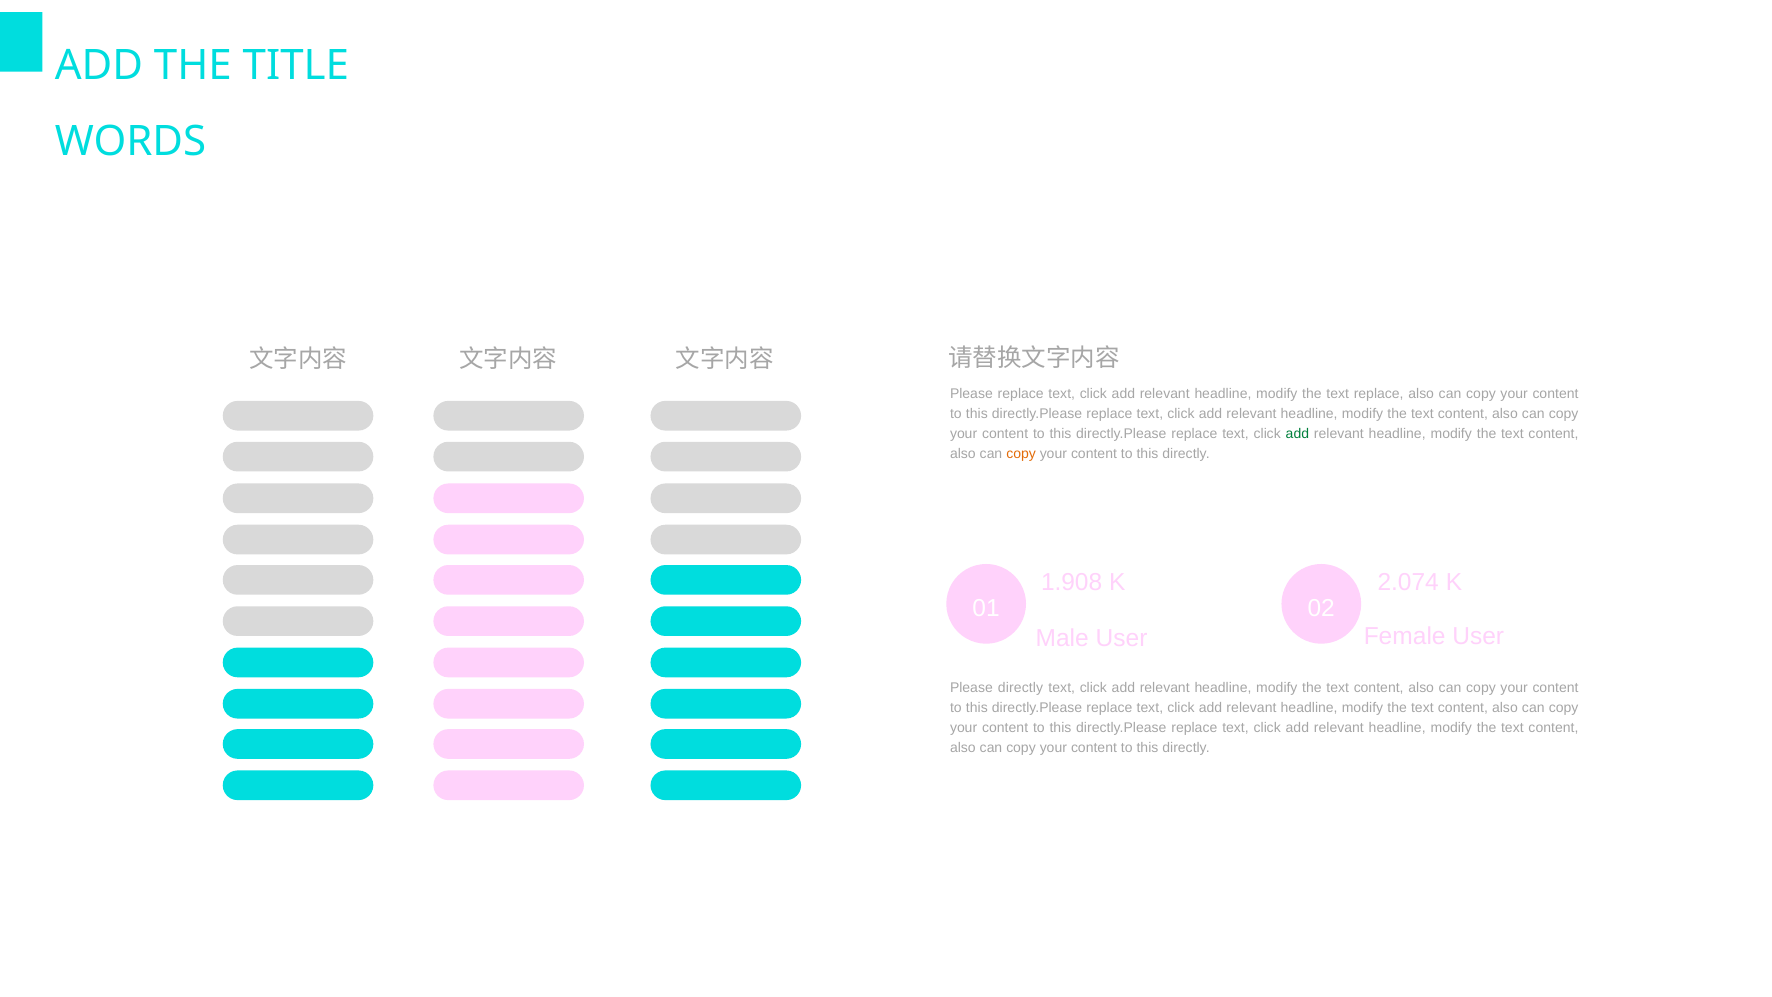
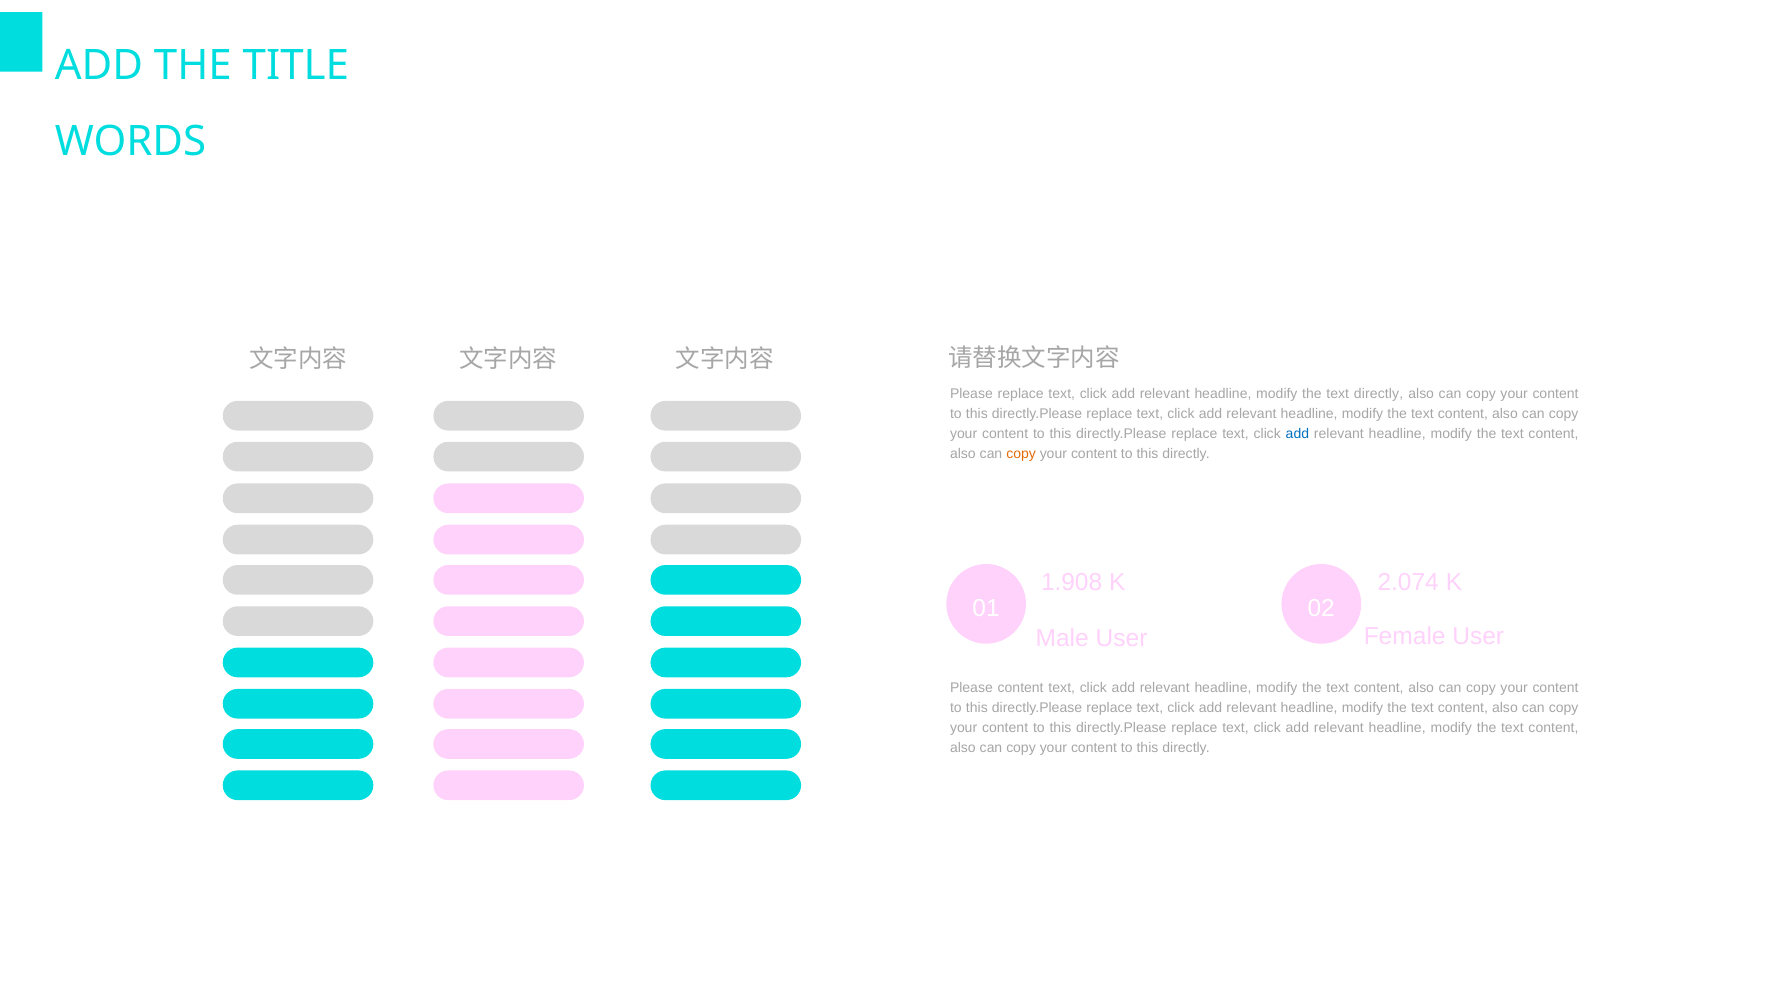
text replace: replace -> directly
add at (1297, 434) colour: green -> blue
Please directly: directly -> content
